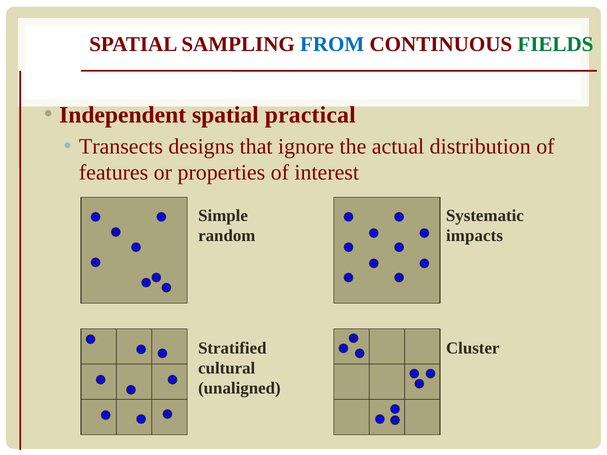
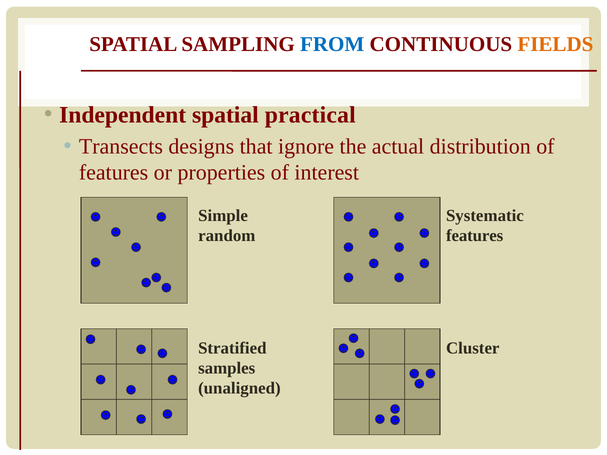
FIELDS colour: green -> orange
impacts at (475, 236): impacts -> features
cultural: cultural -> samples
